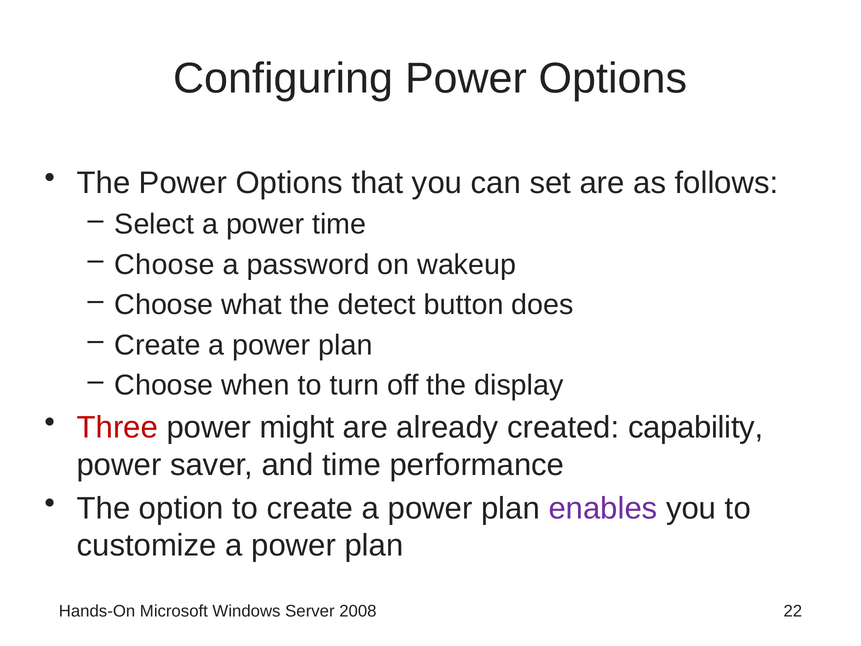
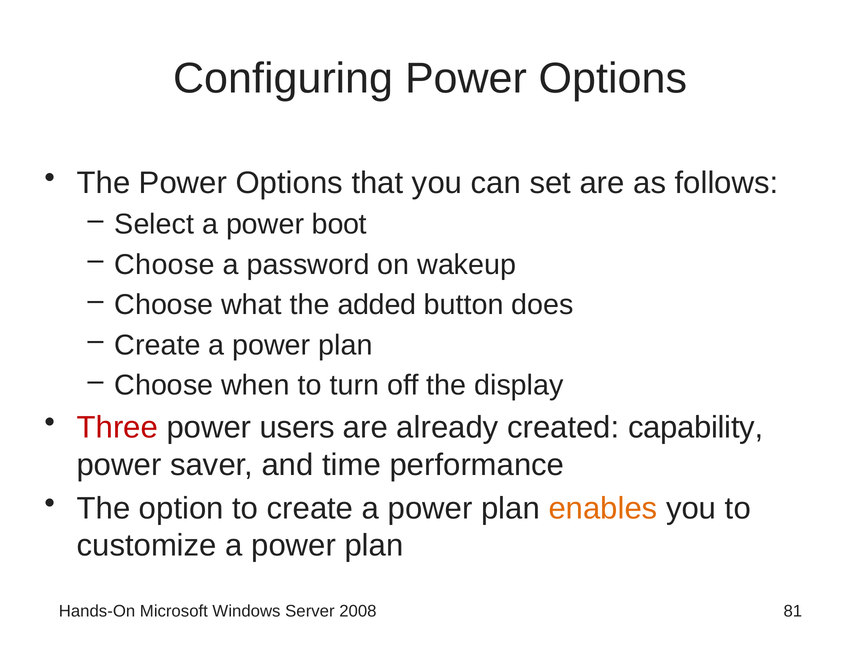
power time: time -> boot
detect: detect -> added
might: might -> users
enables colour: purple -> orange
22: 22 -> 81
